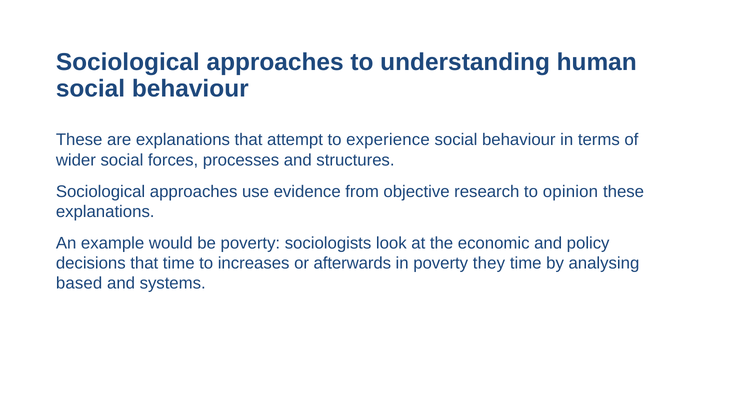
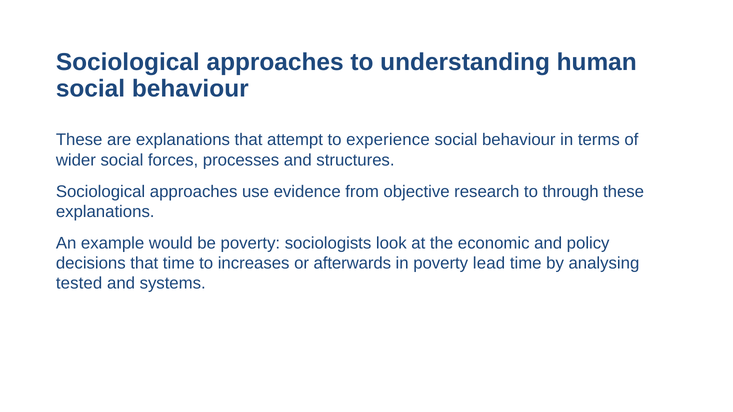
opinion: opinion -> through
they: they -> lead
based: based -> tested
